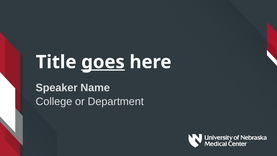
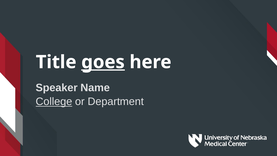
College underline: none -> present
